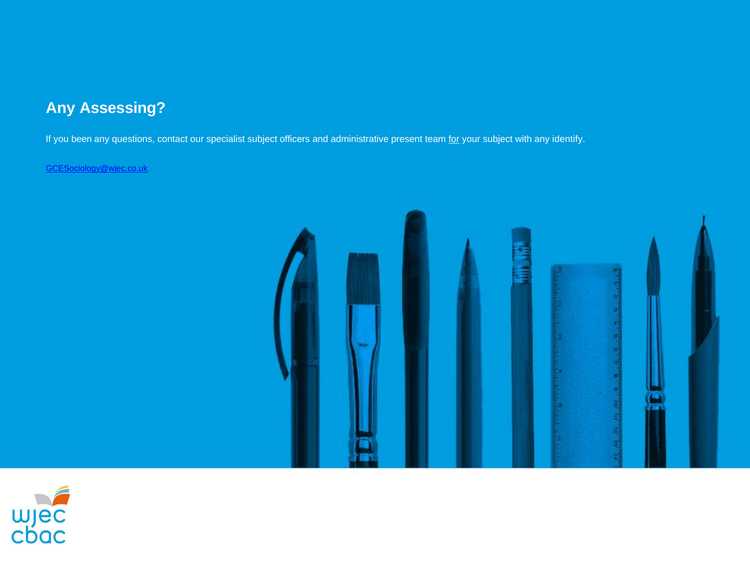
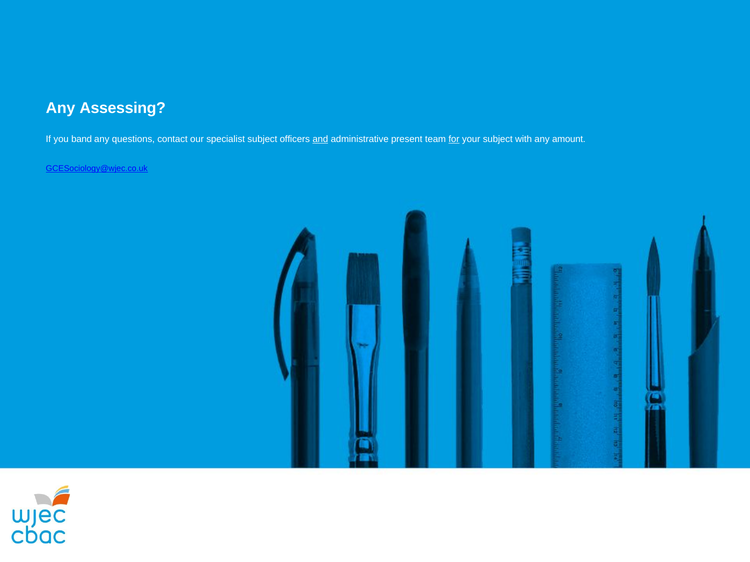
been: been -> band
and underline: none -> present
identify: identify -> amount
